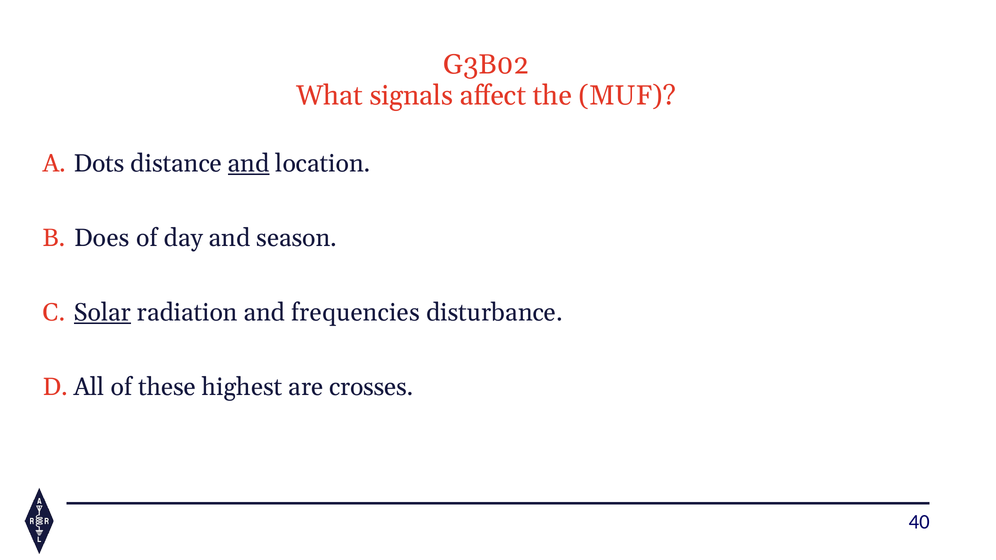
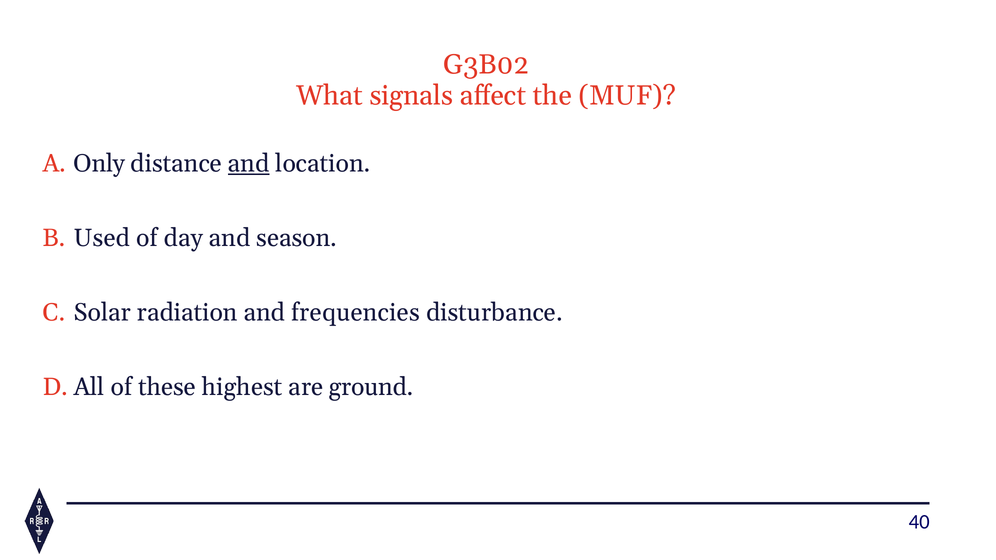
Dots: Dots -> Only
Does: Does -> Used
Solar underline: present -> none
crosses: crosses -> ground
